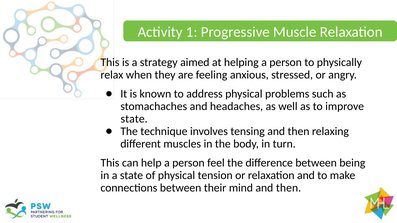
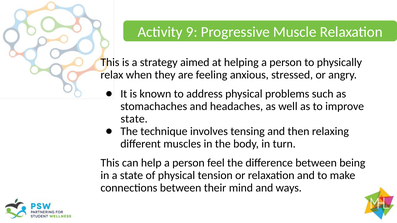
1: 1 -> 9
mind and then: then -> ways
